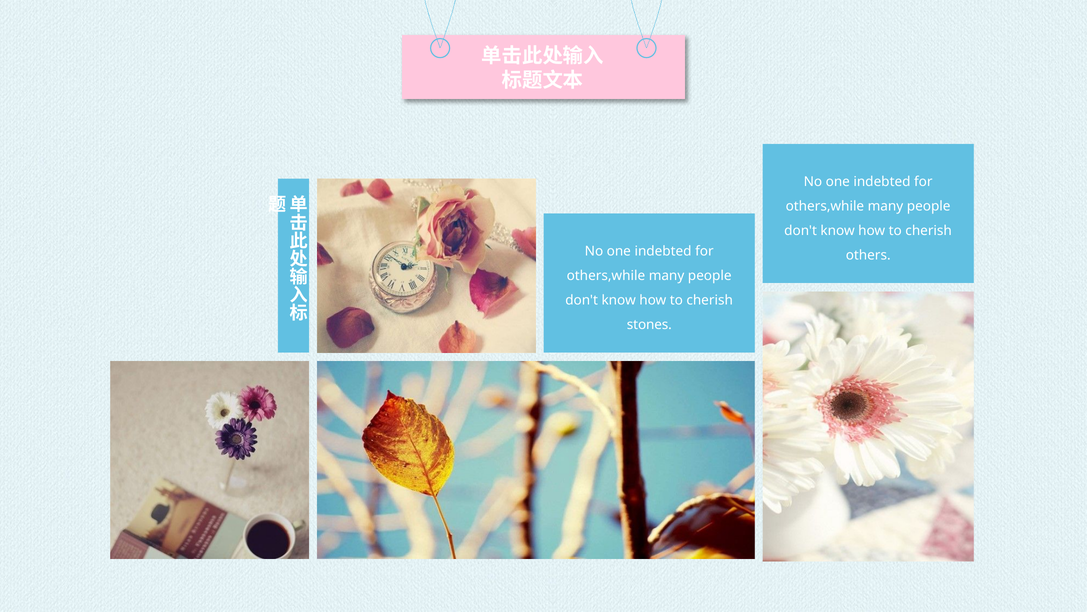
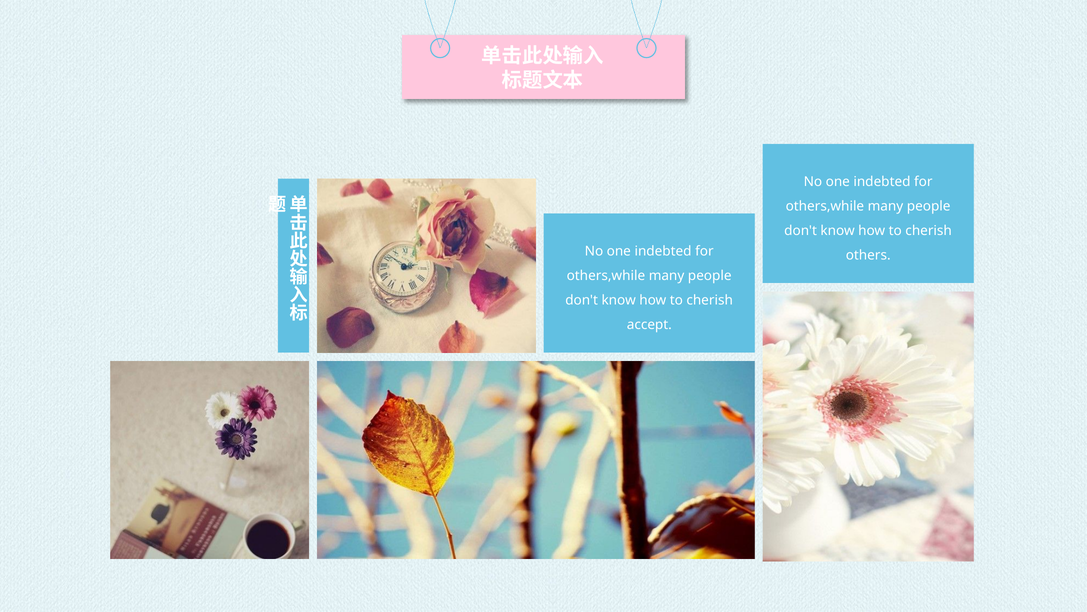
stones: stones -> accept
